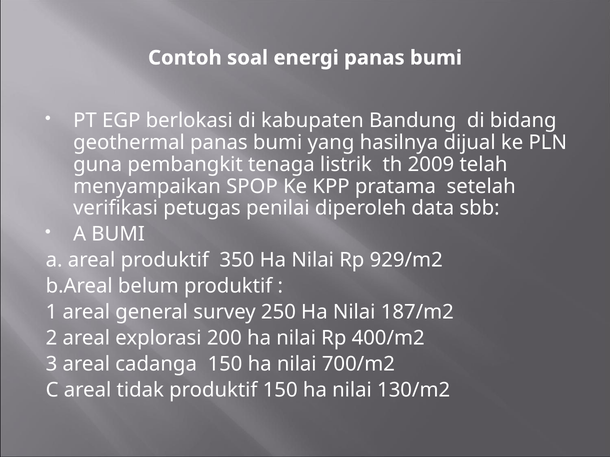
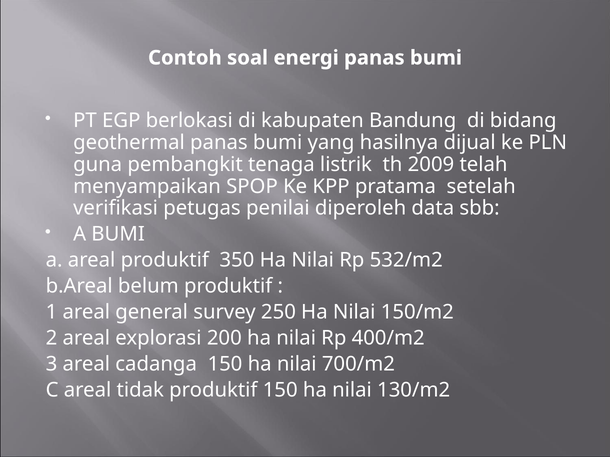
929/m2: 929/m2 -> 532/m2
187/m2: 187/m2 -> 150/m2
